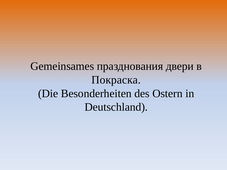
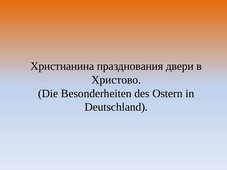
Gemeinsames: Gemeinsames -> Христианина
Покраска: Покраска -> Христово
